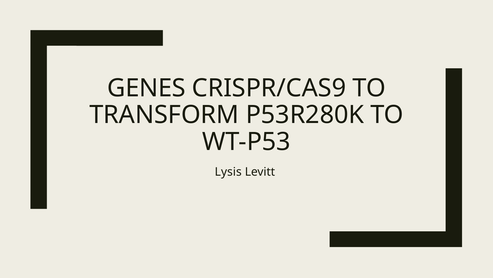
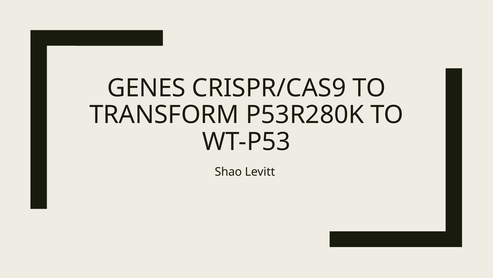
Lysis: Lysis -> Shao
